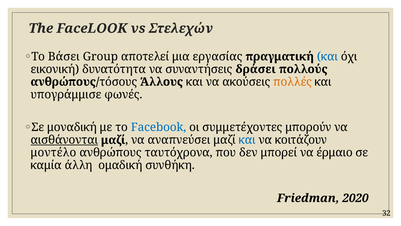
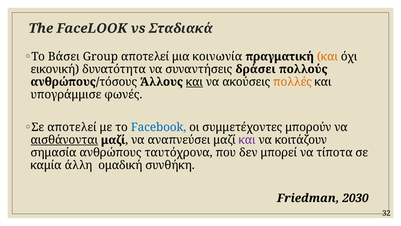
Στελεχών: Στελεχών -> Σταδιακά
εργασίας: εργασίας -> κοινωνία
και at (327, 56) colour: blue -> orange
και at (194, 82) underline: none -> present
Σε μοναδική: μοναδική -> αποτελεί
και at (247, 140) colour: blue -> purple
μοντέλο: μοντέλο -> σημασία
έρμαιο: έρμαιο -> τίποτα
2020: 2020 -> 2030
